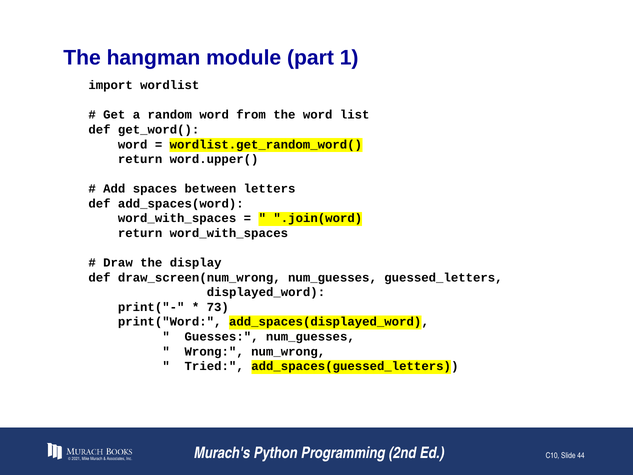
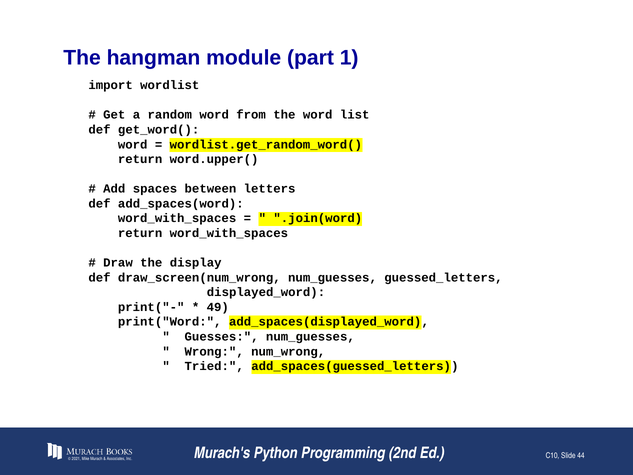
73: 73 -> 49
